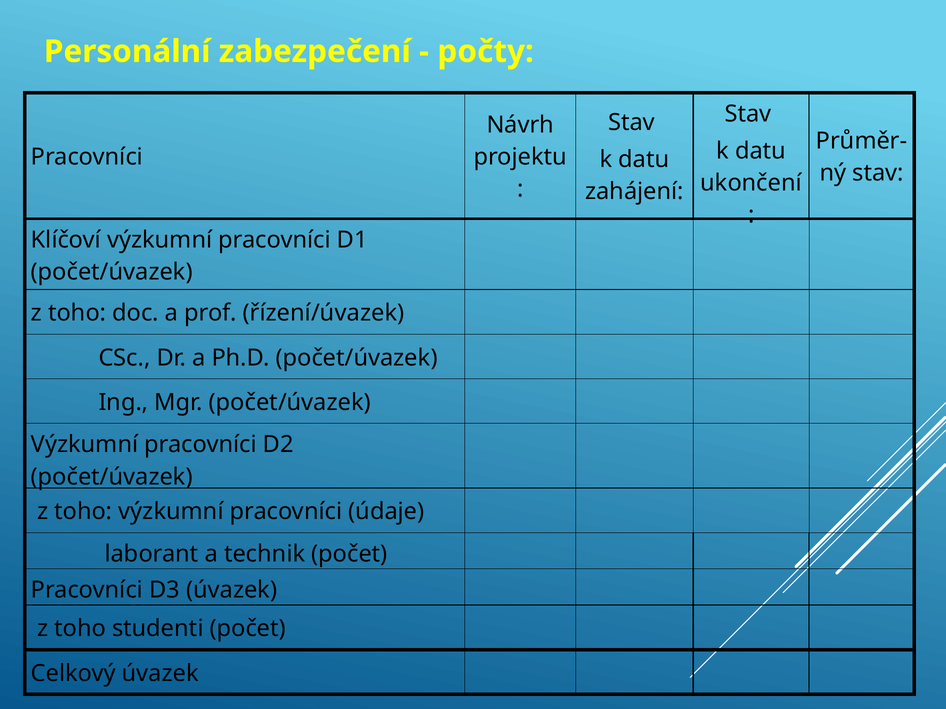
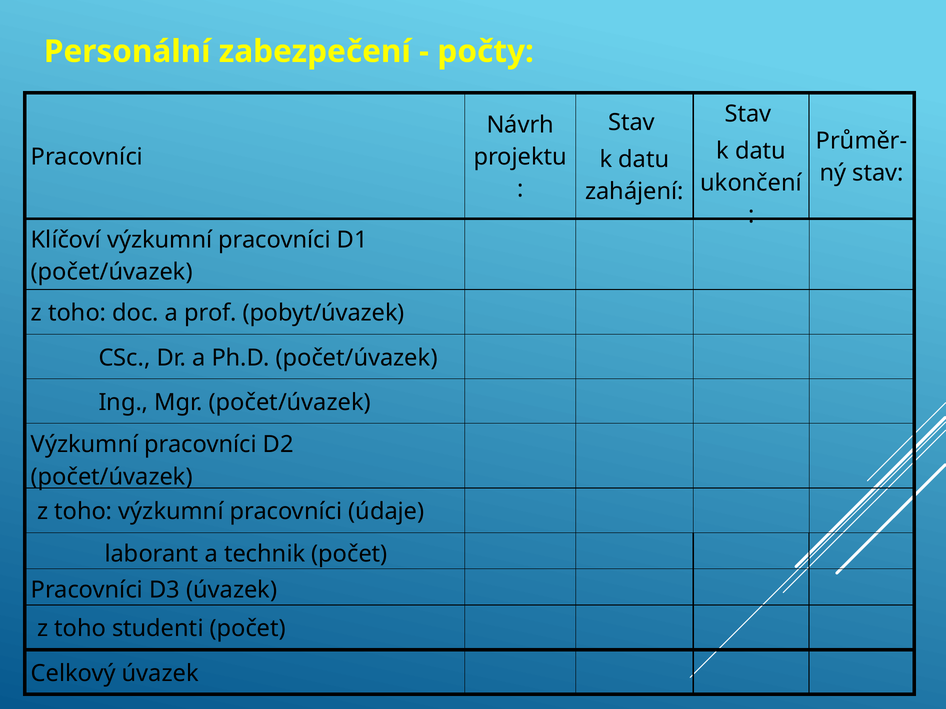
řízení/úvazek: řízení/úvazek -> pobyt/úvazek
